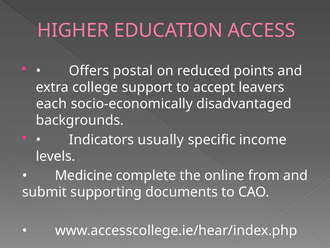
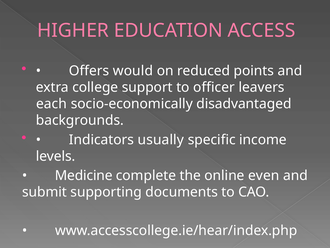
postal: postal -> would
accept: accept -> officer
from: from -> even
